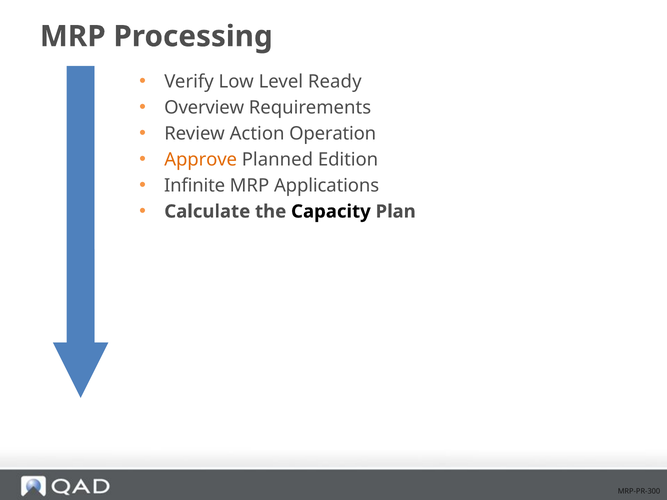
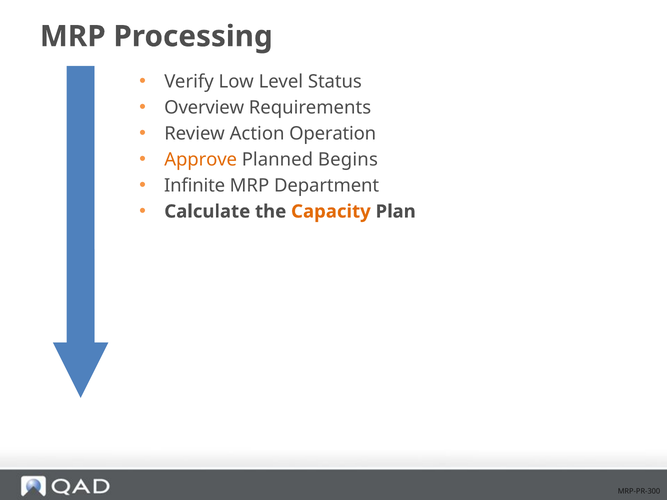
Ready: Ready -> Status
Edition: Edition -> Begins
Applications: Applications -> Department
Capacity colour: black -> orange
